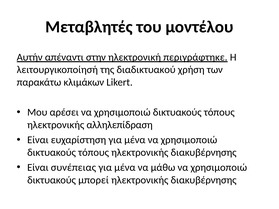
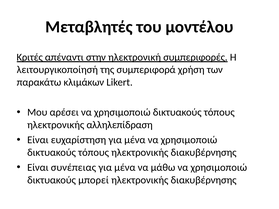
Αυτήν: Αυτήν -> Κριτές
περιγράφτηκε: περιγράφτηκε -> συμπεριφορές
διαδικτυακού: διαδικτυακού -> συμπεριφορά
